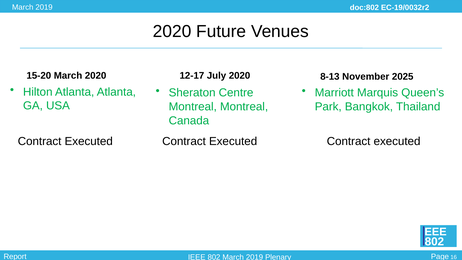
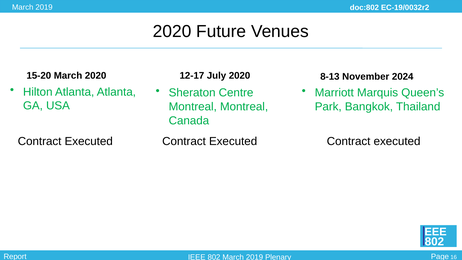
2025: 2025 -> 2024
